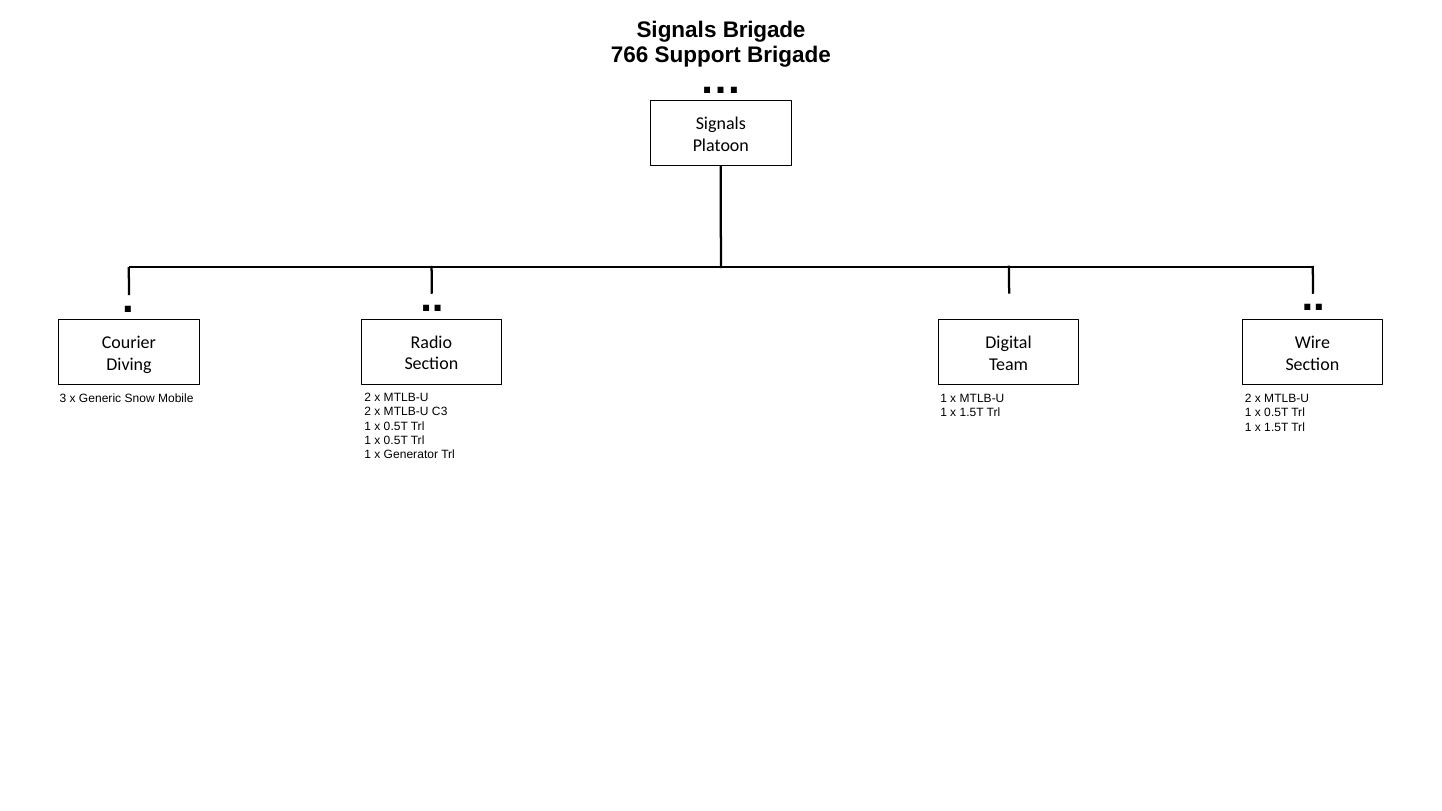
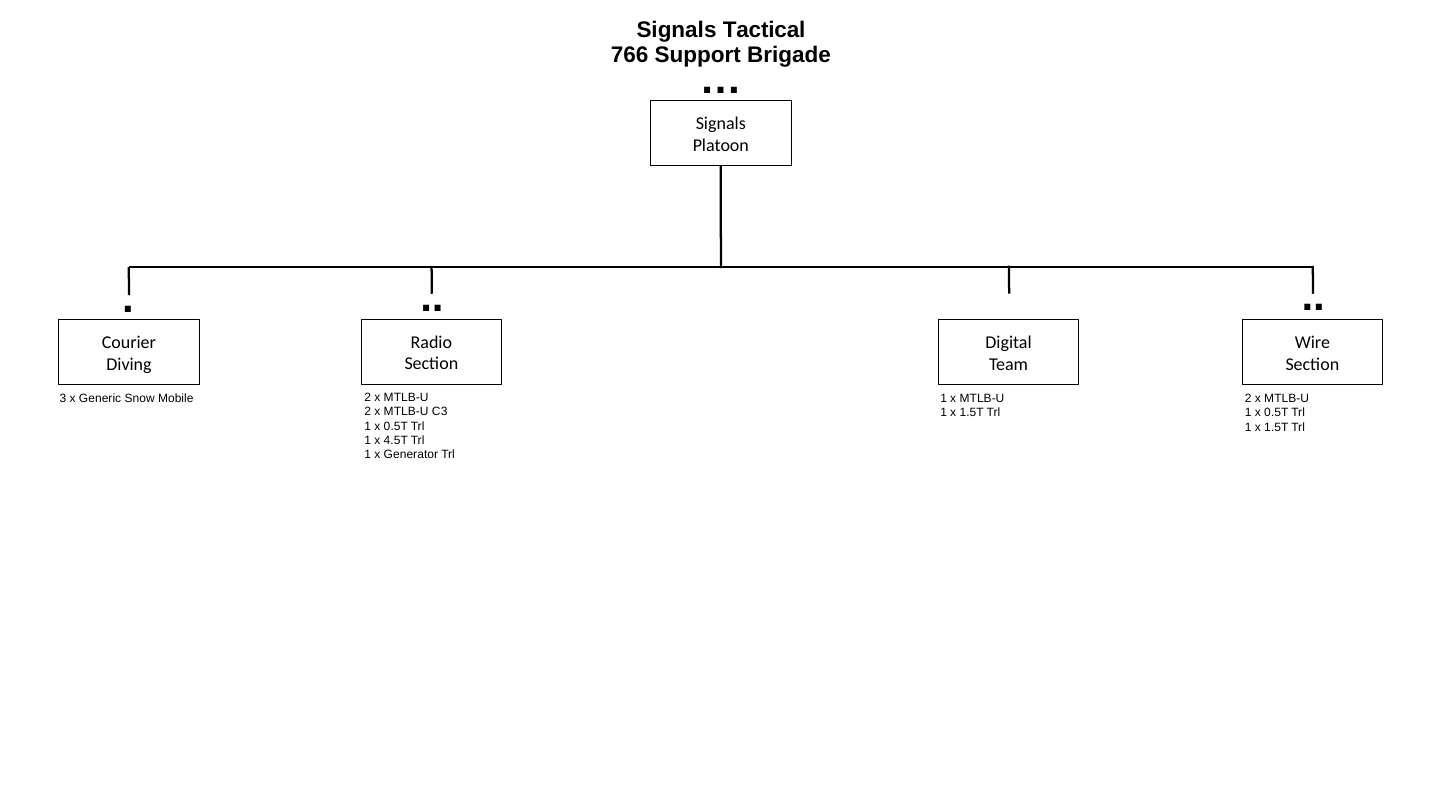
Signals Brigade: Brigade -> Tactical
0.5T at (396, 441): 0.5T -> 4.5T
